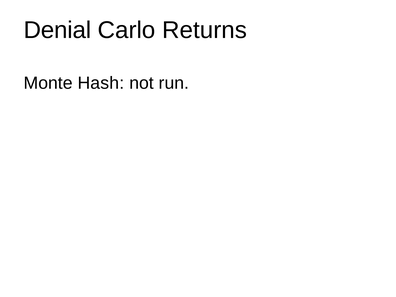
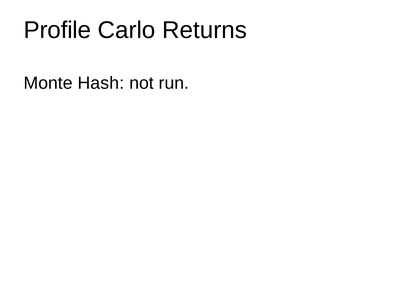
Denial: Denial -> Profile
